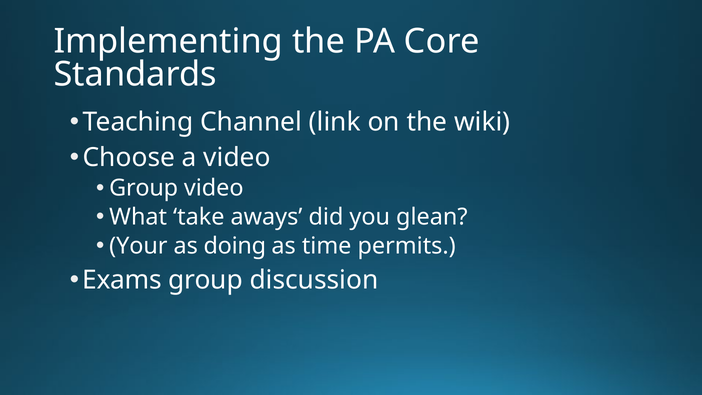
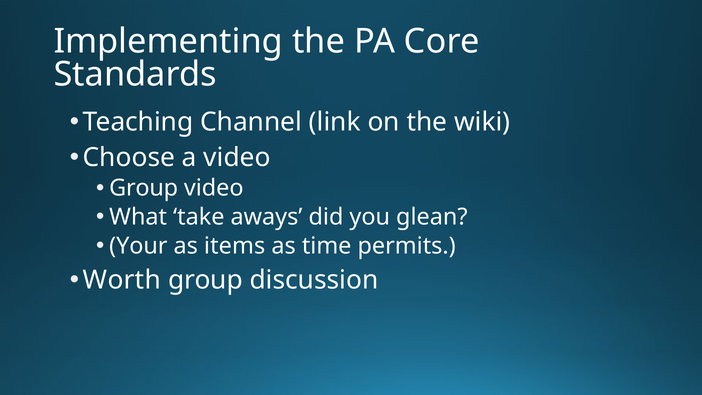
doing: doing -> items
Exams: Exams -> Worth
